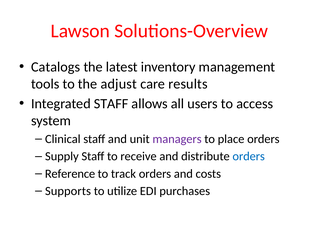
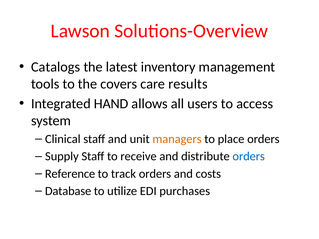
adjust: adjust -> covers
Integrated STAFF: STAFF -> HAND
managers colour: purple -> orange
Supports: Supports -> Database
